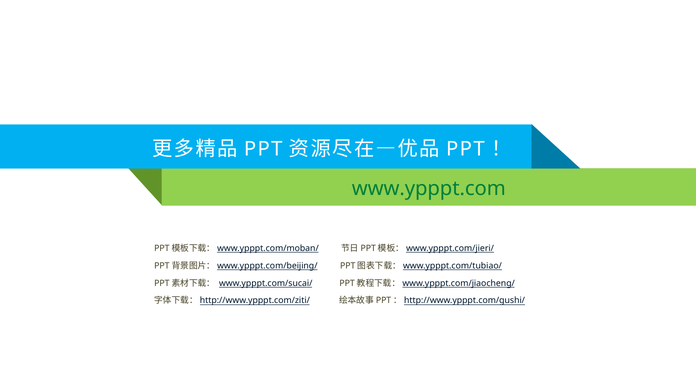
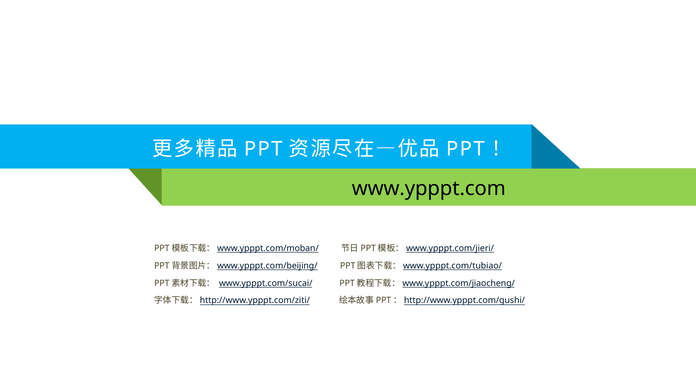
www.ypppt.com colour: green -> black
